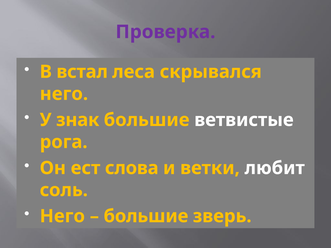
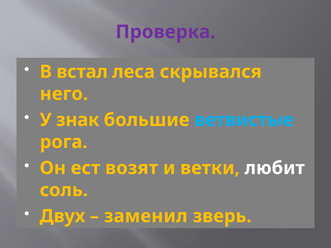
ветвистые colour: white -> light blue
слова: слова -> возят
Него at (62, 216): Него -> Двух
большие at (146, 216): большие -> заменил
